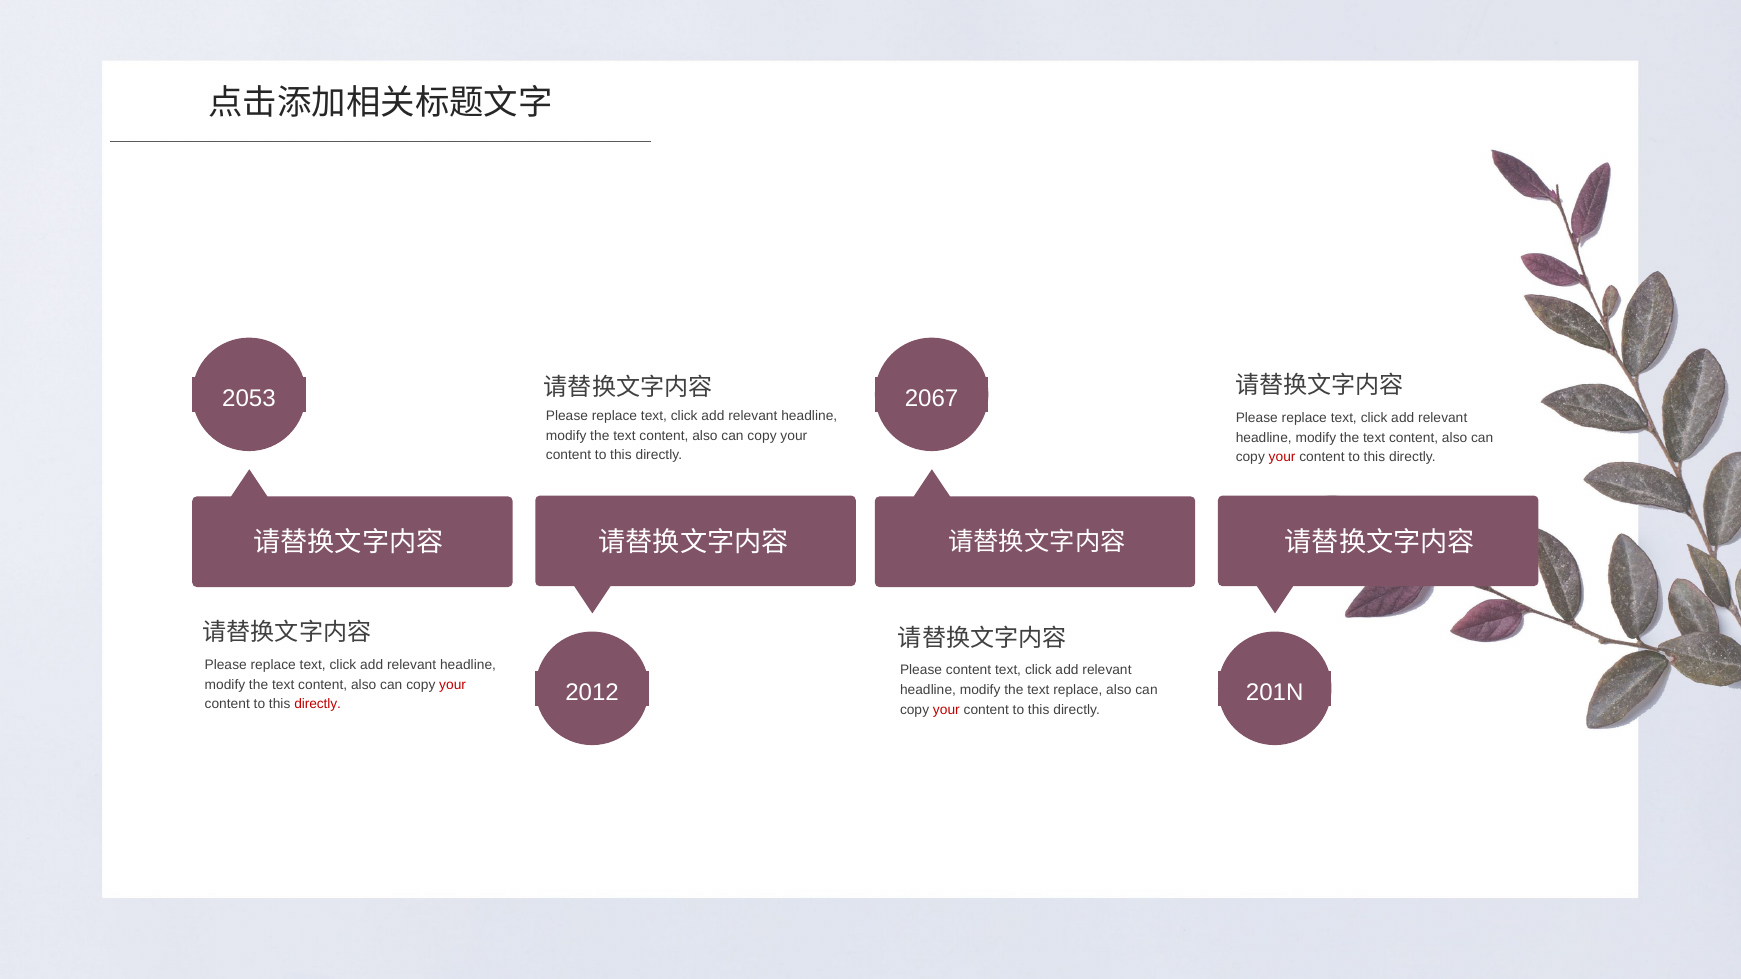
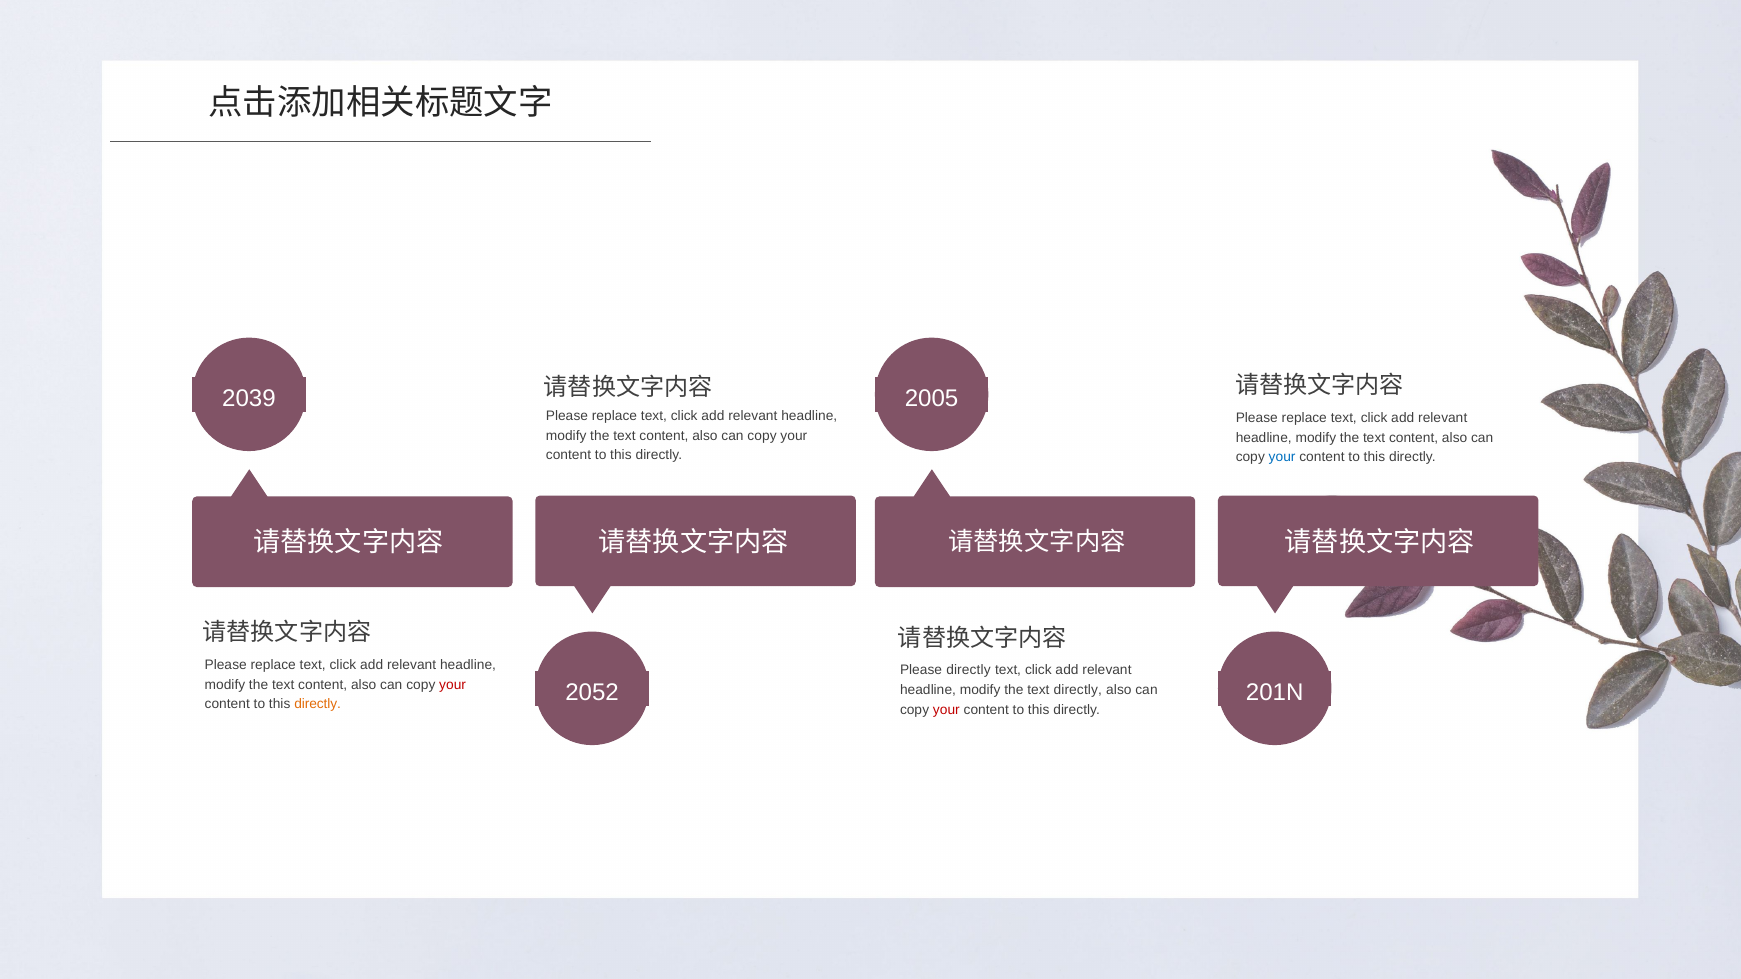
2053: 2053 -> 2039
2067: 2067 -> 2005
your at (1282, 457) colour: red -> blue
Please content: content -> directly
2012: 2012 -> 2052
text replace: replace -> directly
directly at (318, 704) colour: red -> orange
